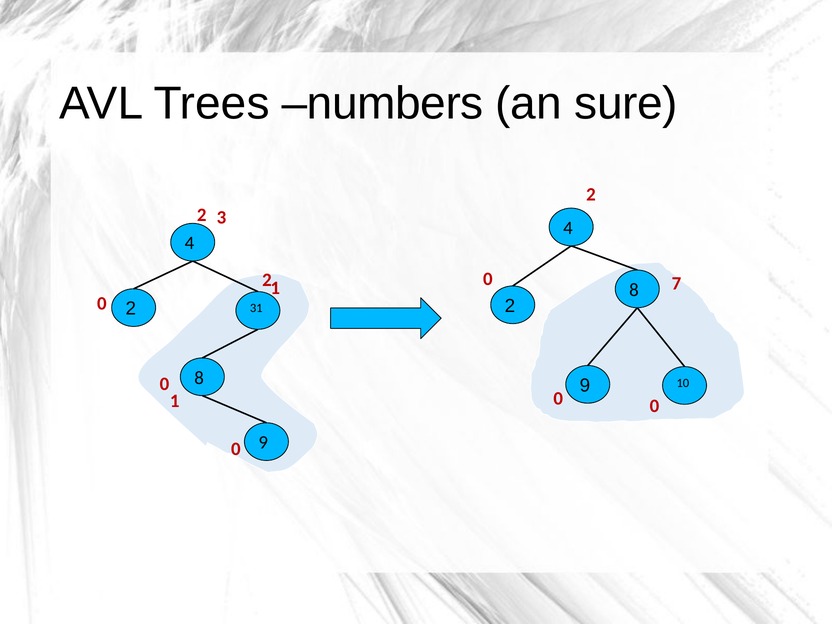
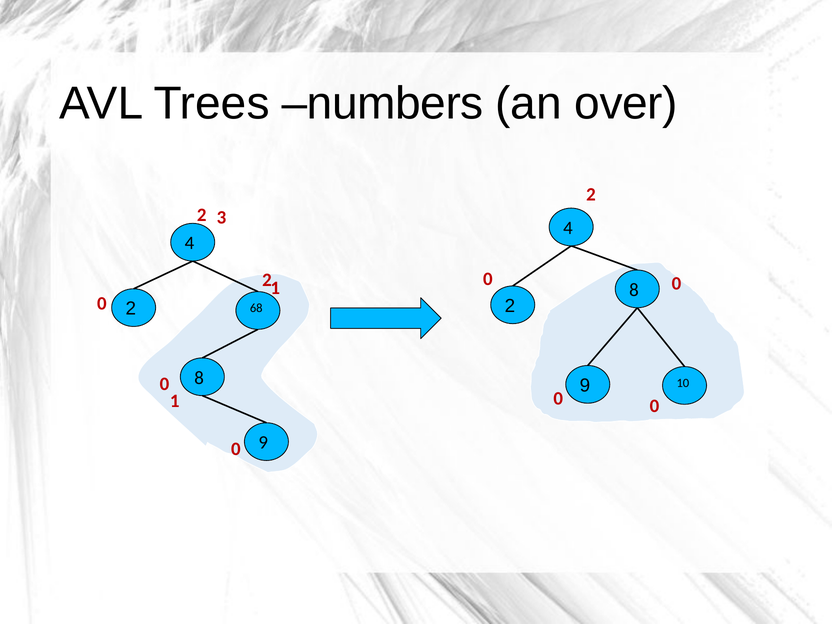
sure: sure -> over
7 at (676, 284): 7 -> 0
31: 31 -> 68
